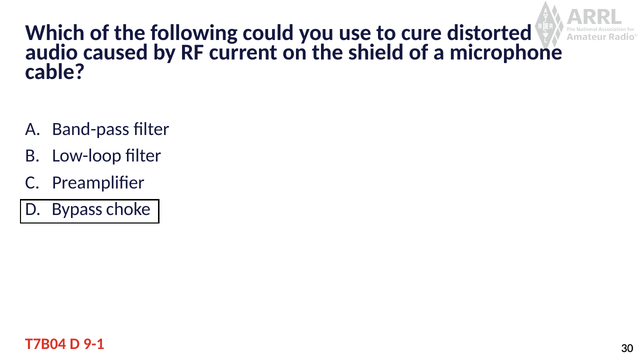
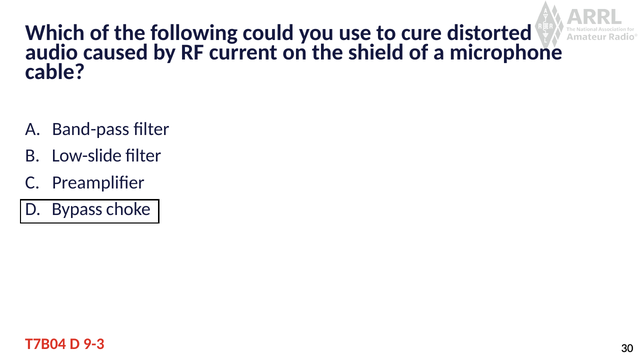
Low-loop: Low-loop -> Low-slide
9-1: 9-1 -> 9-3
